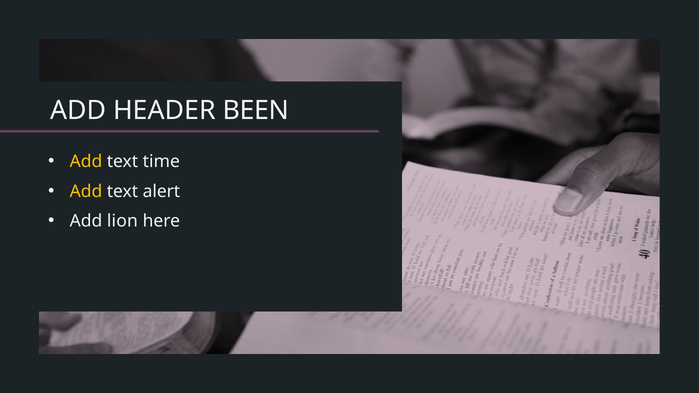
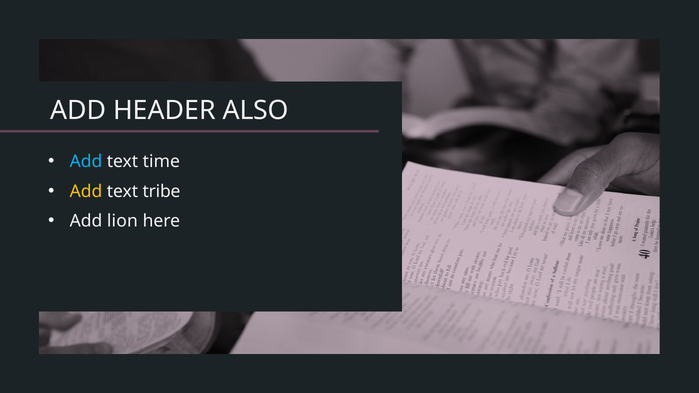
BEEN: BEEN -> ALSO
Add at (86, 162) colour: yellow -> light blue
alert: alert -> tribe
